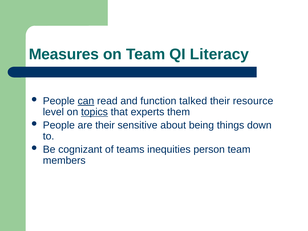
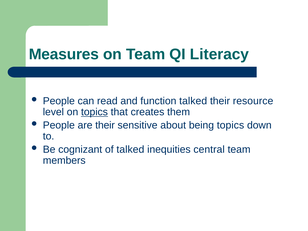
can underline: present -> none
experts: experts -> creates
being things: things -> topics
of teams: teams -> talked
person: person -> central
